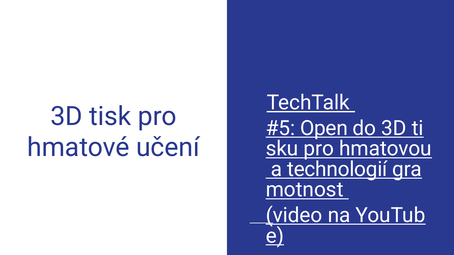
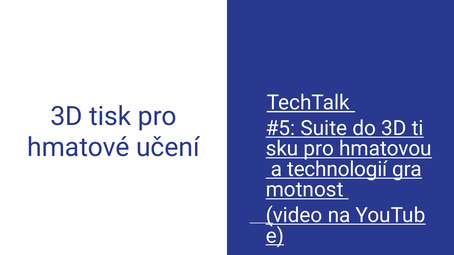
Open: Open -> Suite
